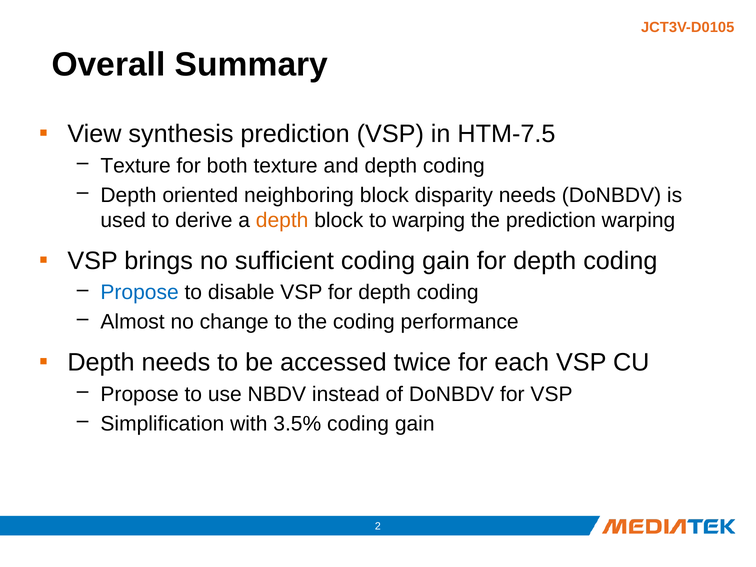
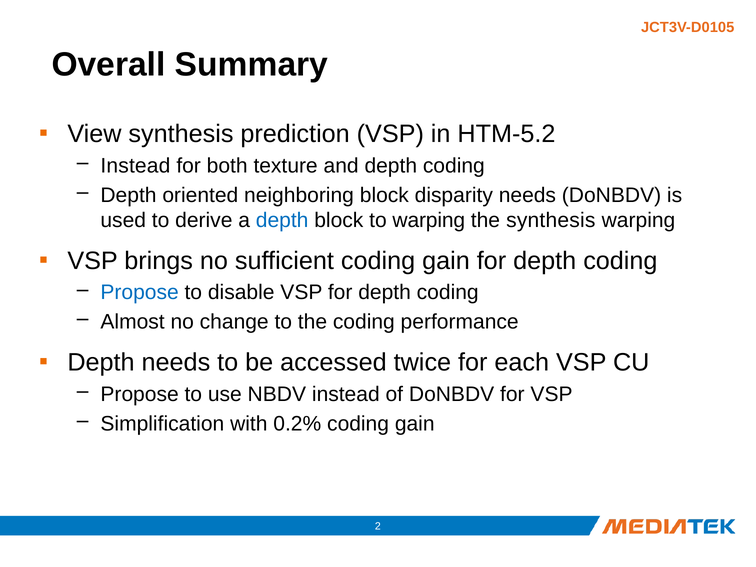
HTM-7.5: HTM-7.5 -> HTM-5.2
Texture at (136, 166): Texture -> Instead
depth at (282, 220) colour: orange -> blue
the prediction: prediction -> synthesis
3.5%: 3.5% -> 0.2%
